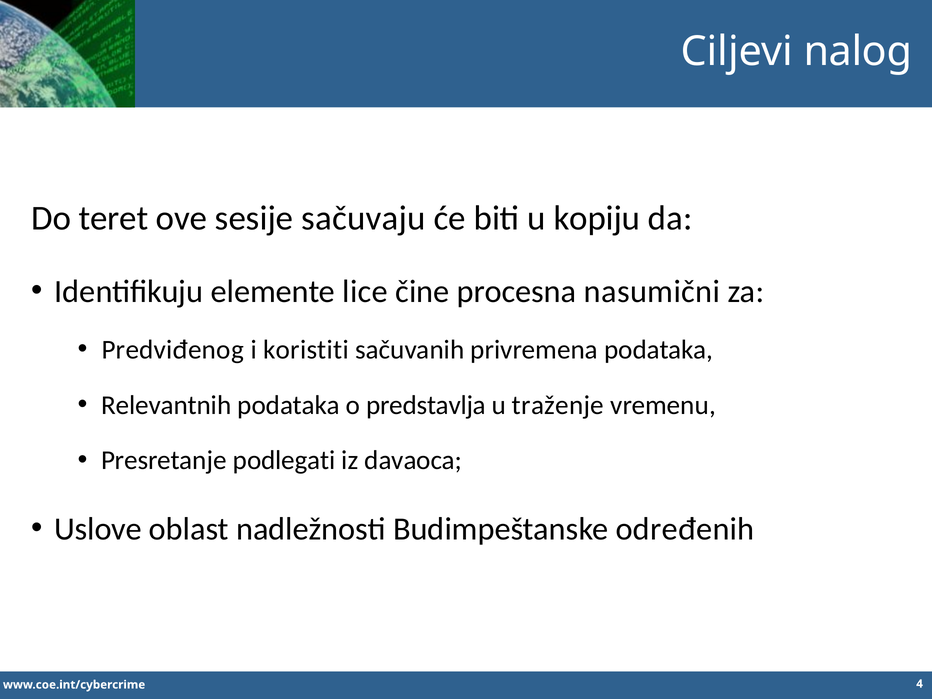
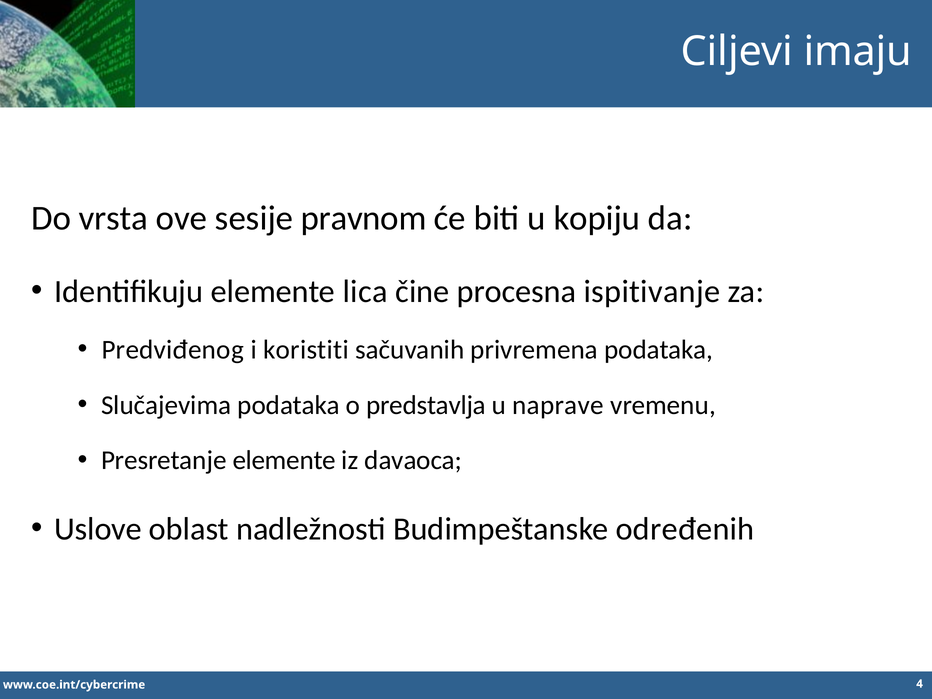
nalog: nalog -> imaju
teret: teret -> vrsta
sačuvaju: sačuvaju -> pravnom
lice: lice -> lica
nasumični: nasumični -> ispitivanje
Relevantnih: Relevantnih -> Slučajevima
traženje: traženje -> naprave
Presretanje podlegati: podlegati -> elemente
